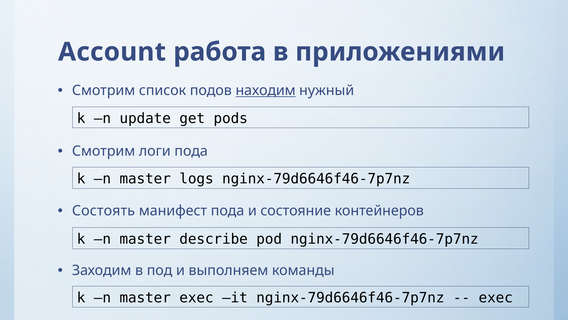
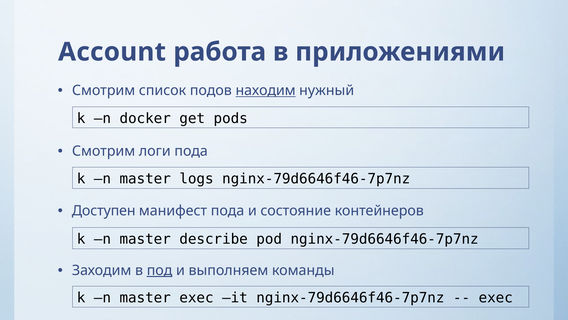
update: update -> docker
Состоять: Состоять -> Доступен
под underline: none -> present
